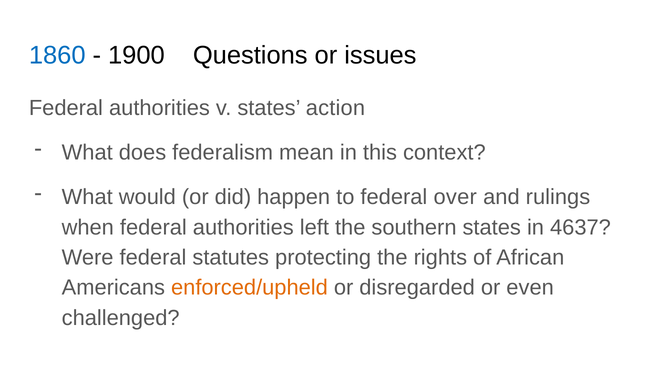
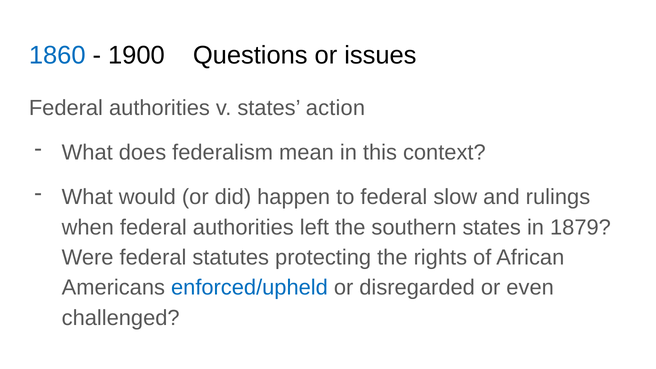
over: over -> slow
4637: 4637 -> 1879
enforced/upheld colour: orange -> blue
